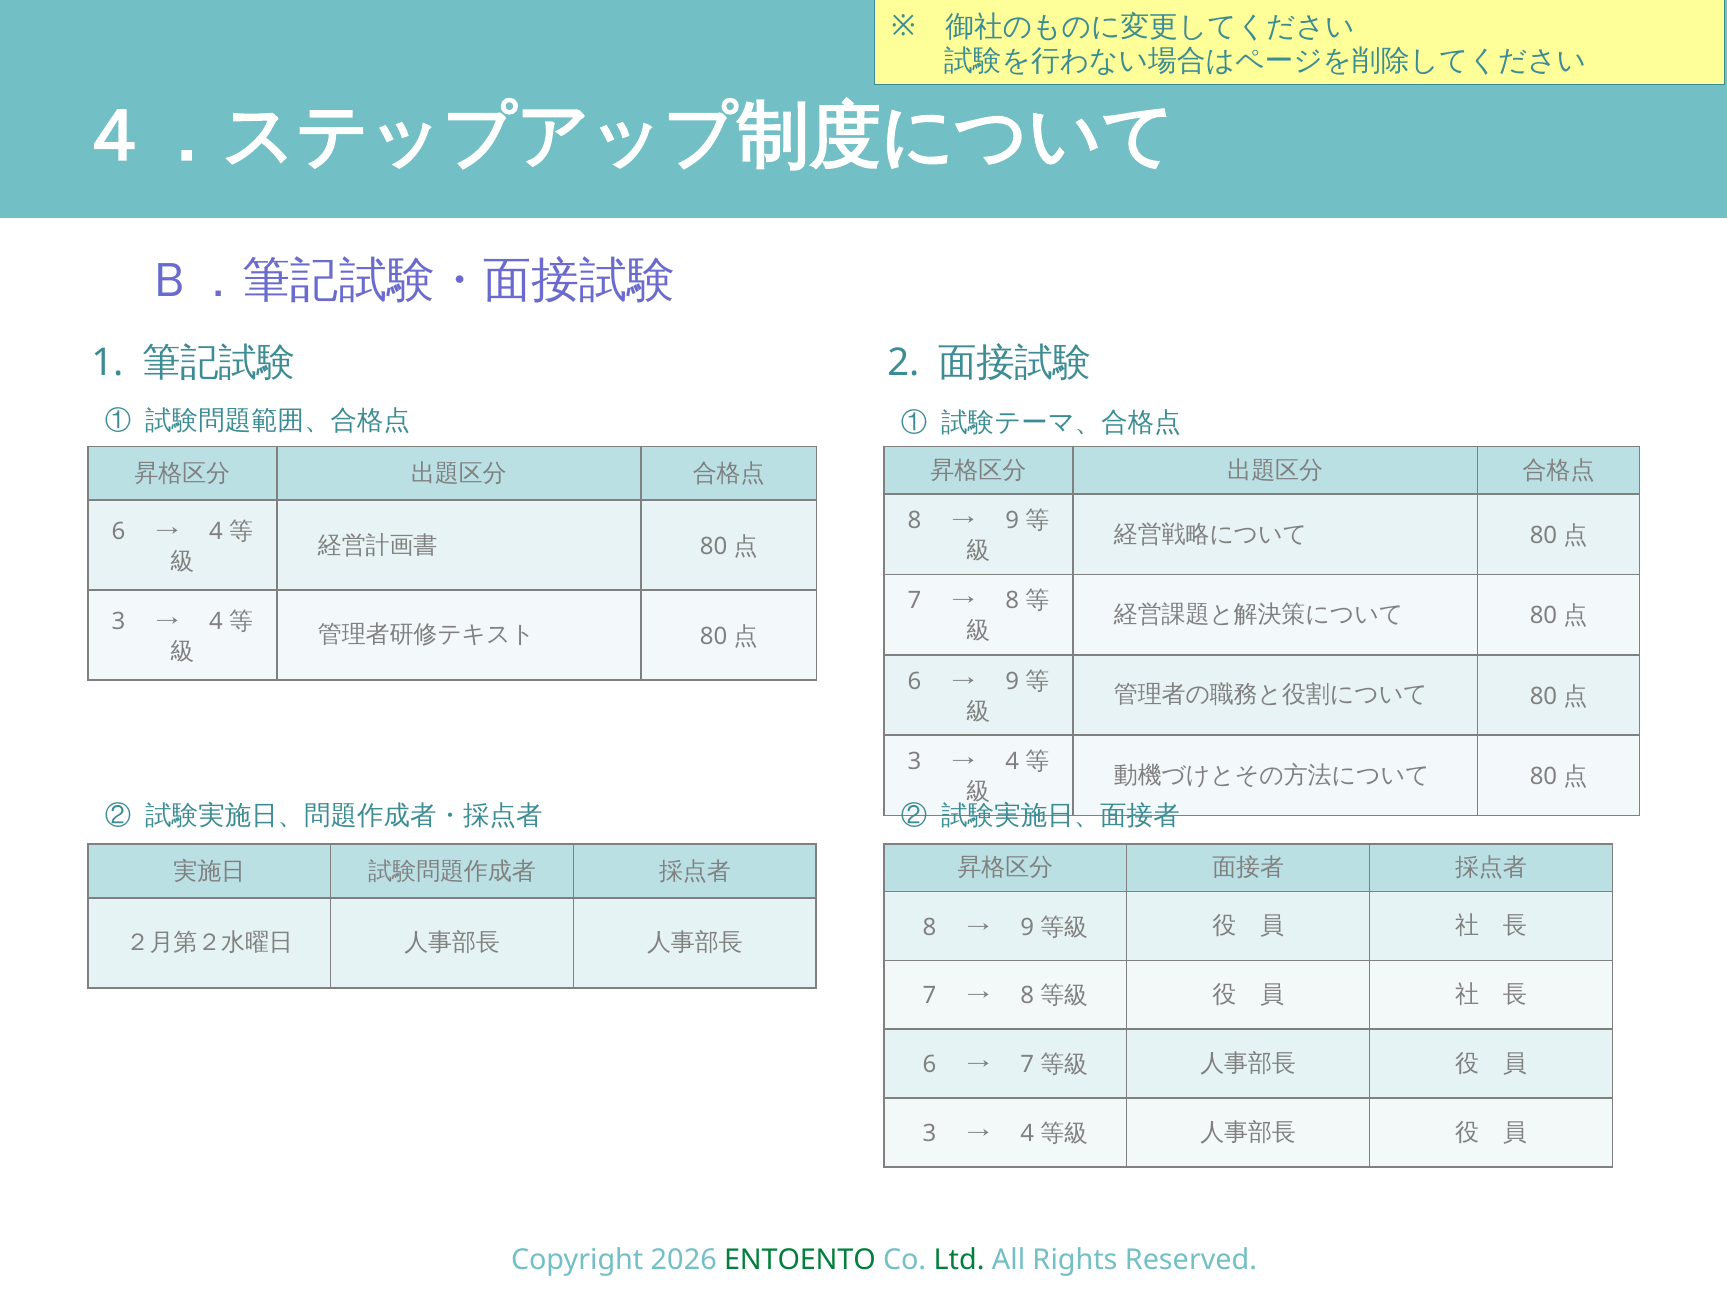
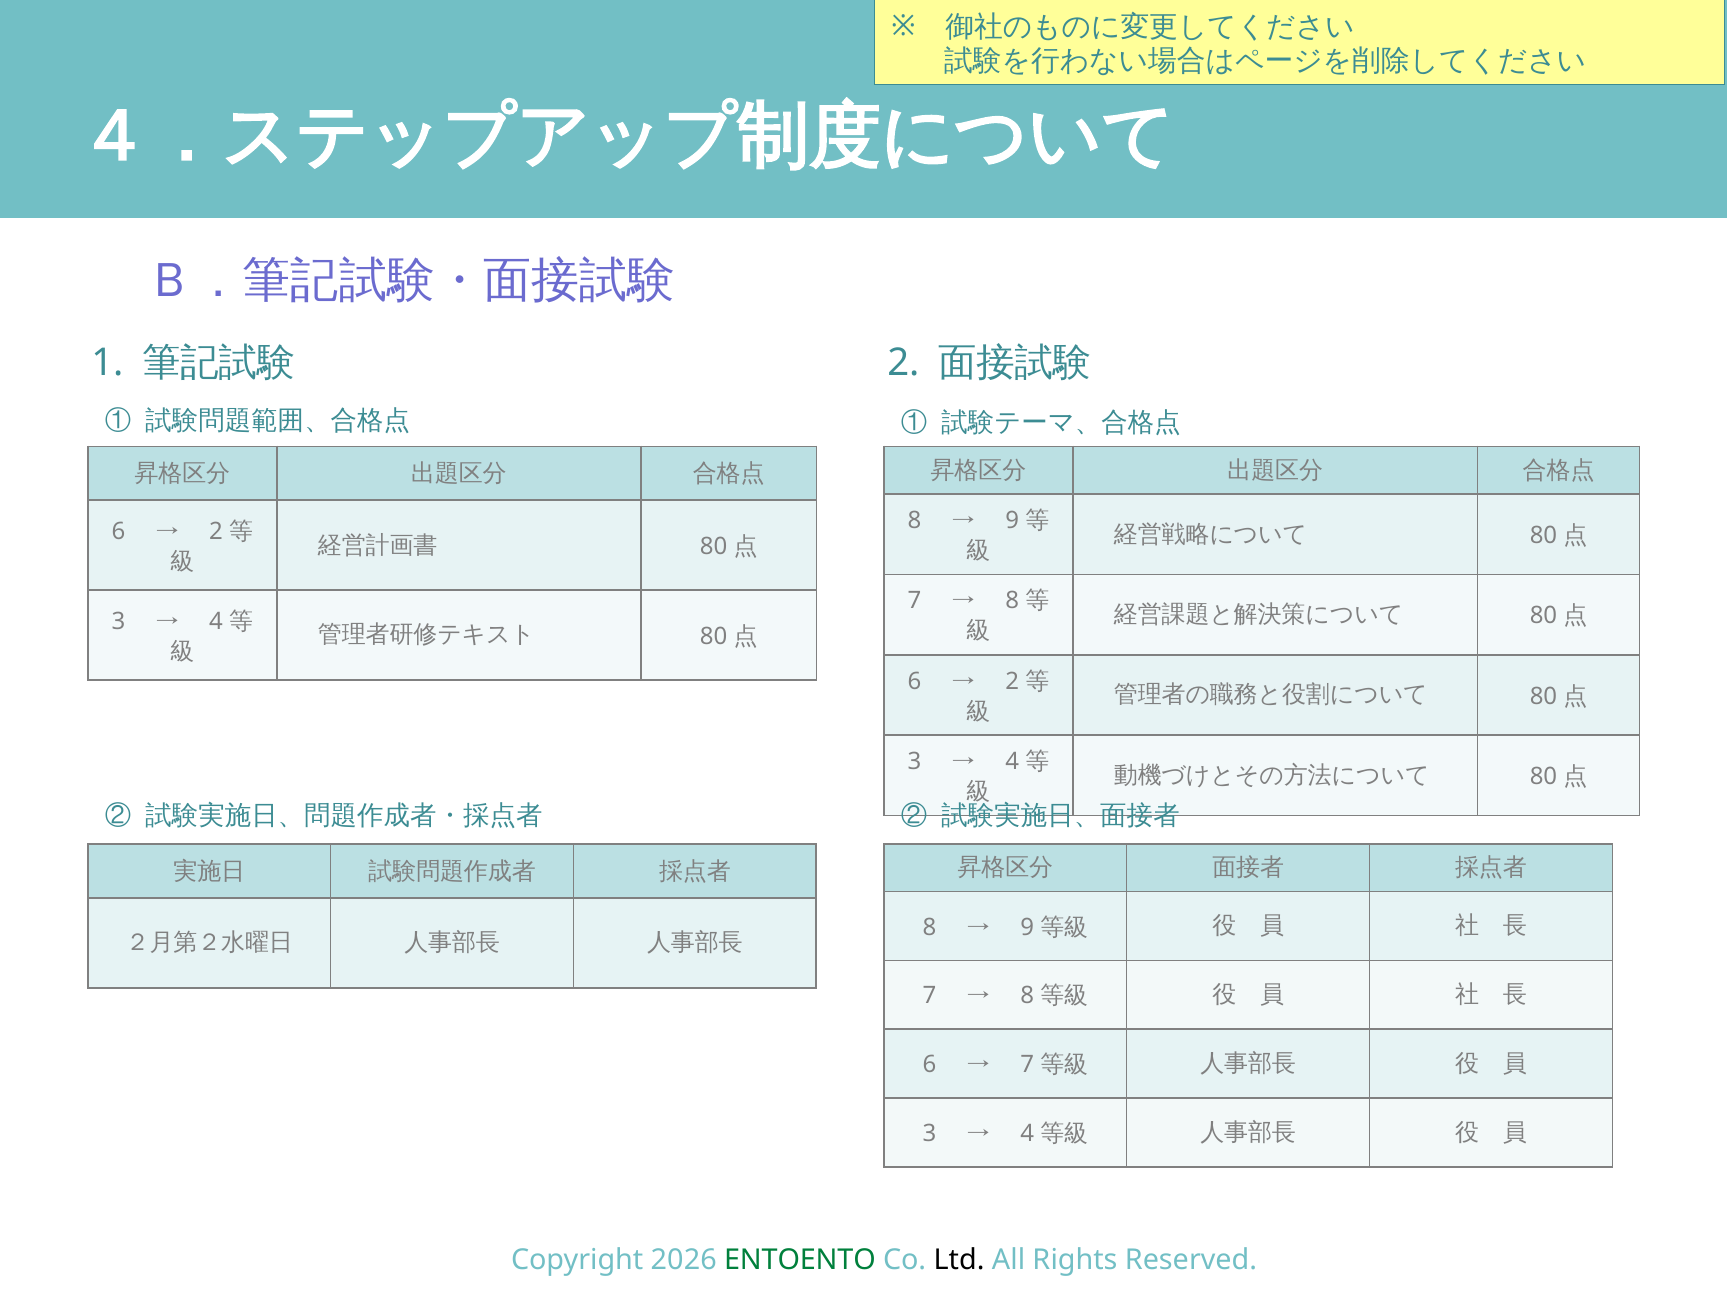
4 at (216, 531): 4 -> 2
9 at (1012, 681): 9 -> 2
Ltd colour: green -> black
